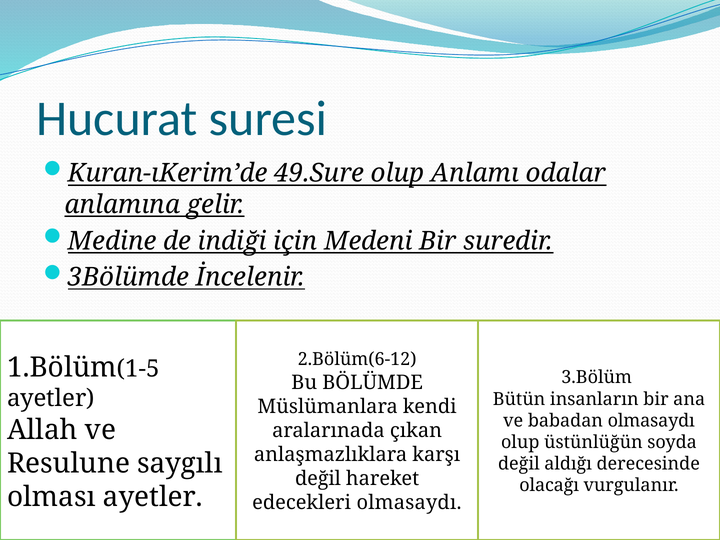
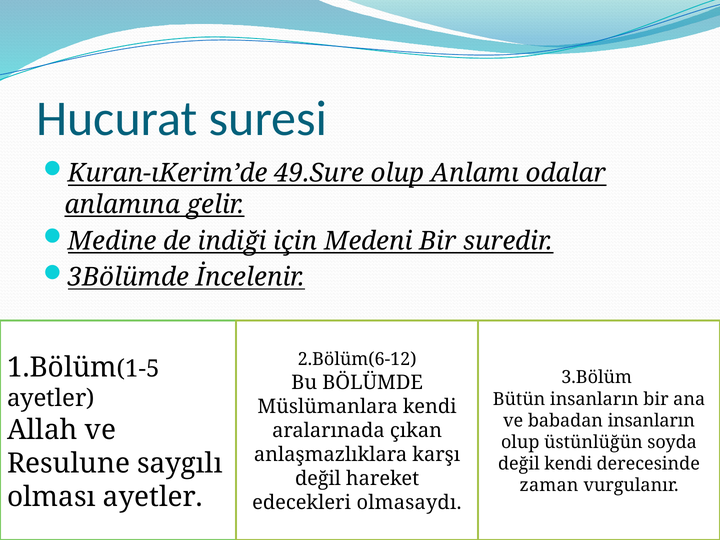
babadan olmasaydı: olmasaydı -> insanların
değil aldığı: aldığı -> kendi
olacağı: olacağı -> zaman
